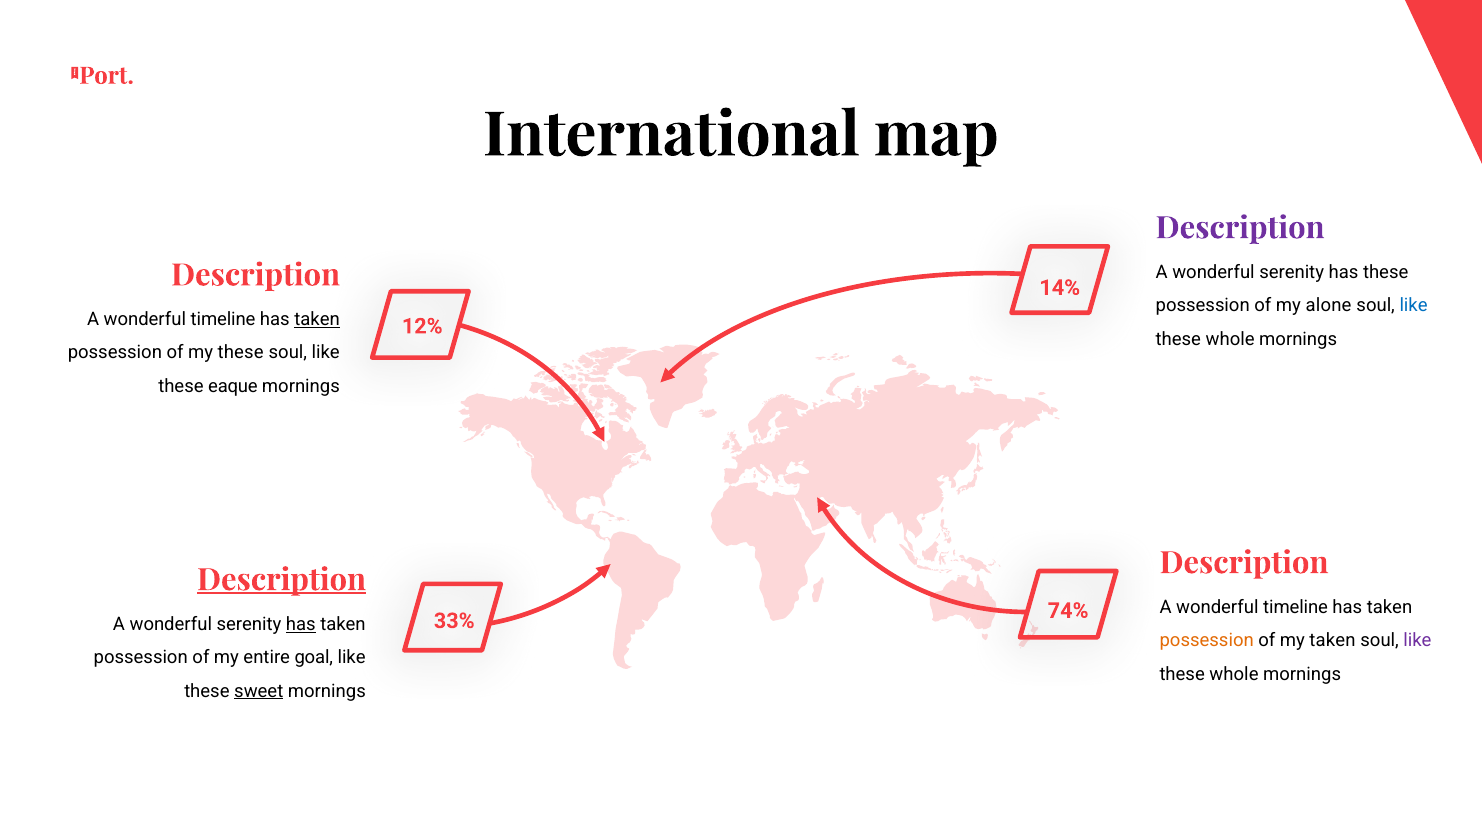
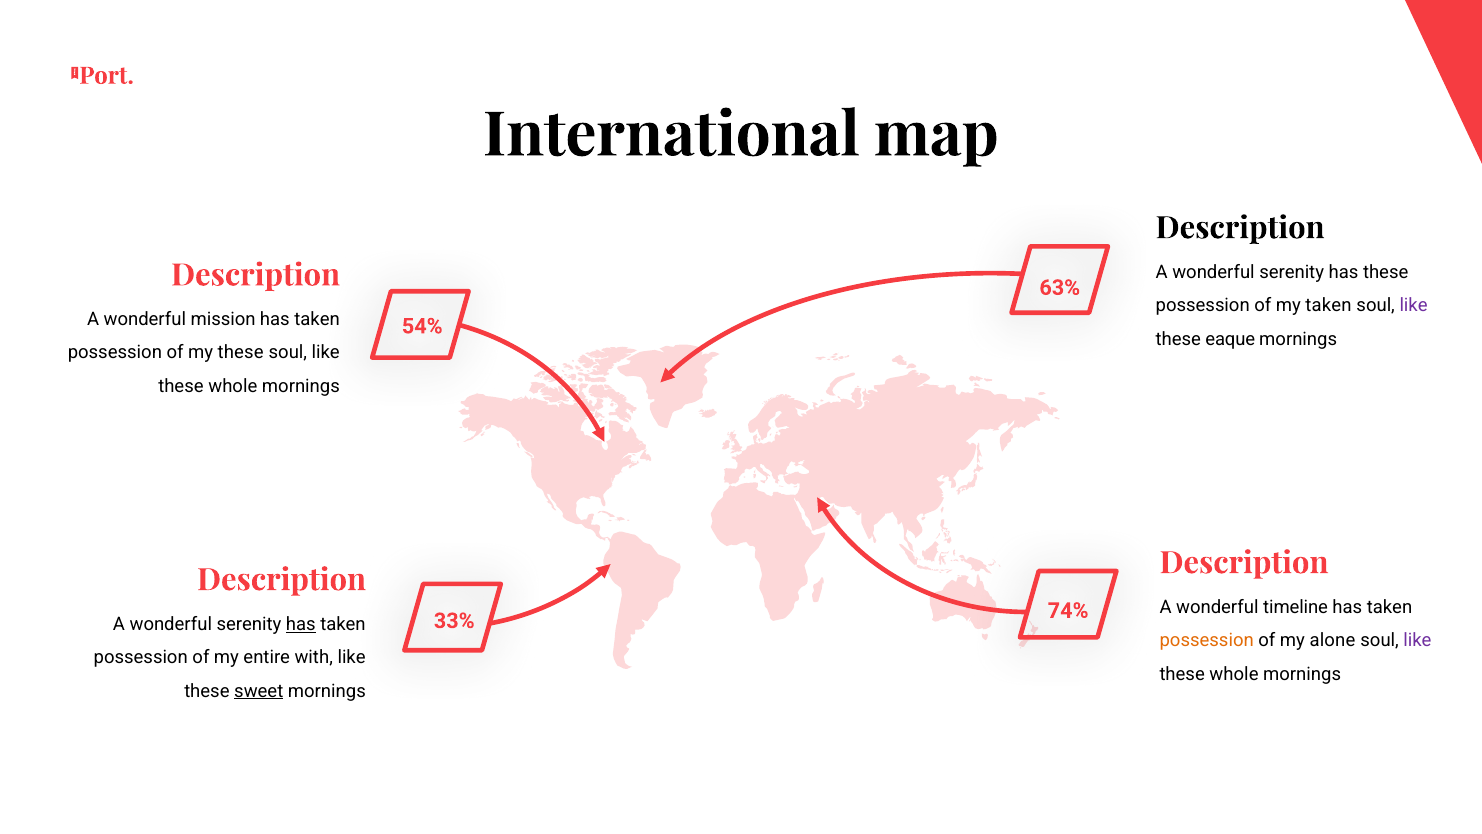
Description at (1240, 228) colour: purple -> black
14%: 14% -> 63%
my alone: alone -> taken
like at (1414, 306) colour: blue -> purple
timeline at (223, 319): timeline -> mission
taken at (317, 319) underline: present -> none
12%: 12% -> 54%
whole at (1230, 339): whole -> eaque
eaque at (233, 386): eaque -> whole
Description at (282, 580) underline: present -> none
my taken: taken -> alone
goal: goal -> with
